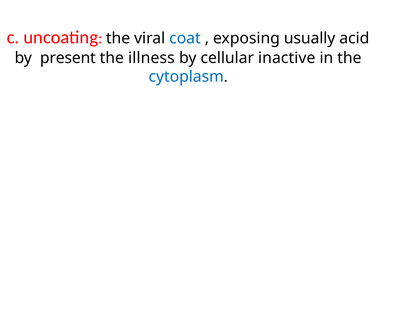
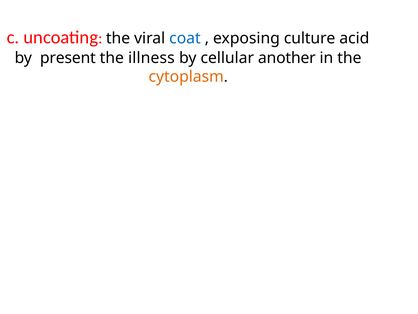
usually: usually -> culture
inactive: inactive -> another
cytoplasm colour: blue -> orange
